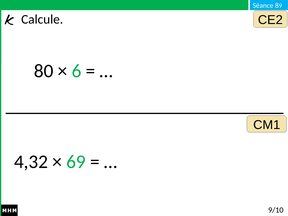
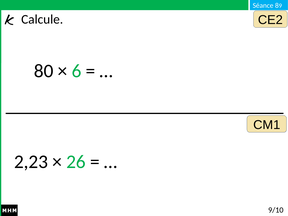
4,32: 4,32 -> 2,23
69: 69 -> 26
